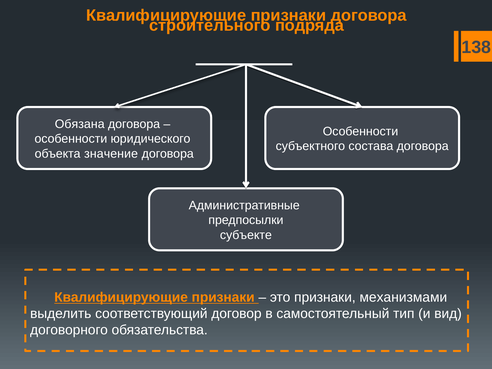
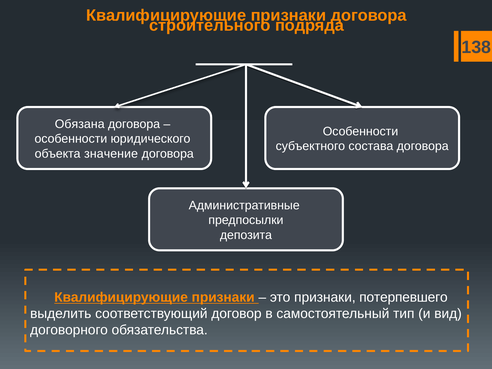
субъекте: субъекте -> депозита
механизмами: механизмами -> потерпевшего
